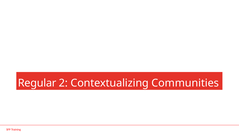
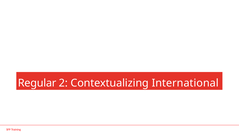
Communities: Communities -> International
